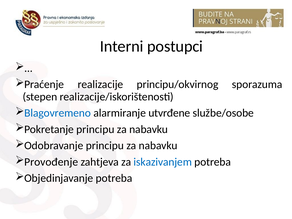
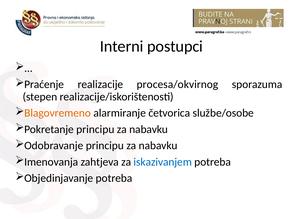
principu/okvirnog: principu/okvirnog -> procesa/okvirnog
Blagovremeno colour: blue -> orange
utvrđene: utvrđene -> četvorica
Provođenje: Provođenje -> Imenovanja
